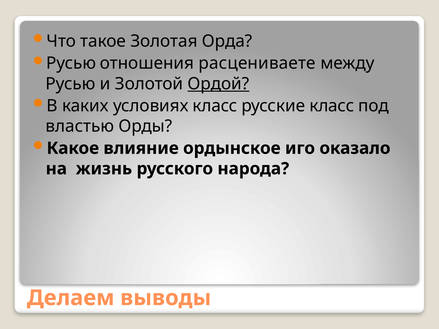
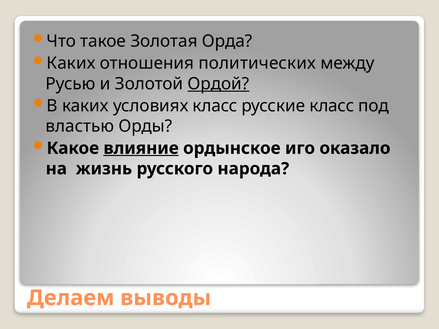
Русью at (71, 63): Русью -> Каких
расцениваете: расцениваете -> политических
влияние underline: none -> present
